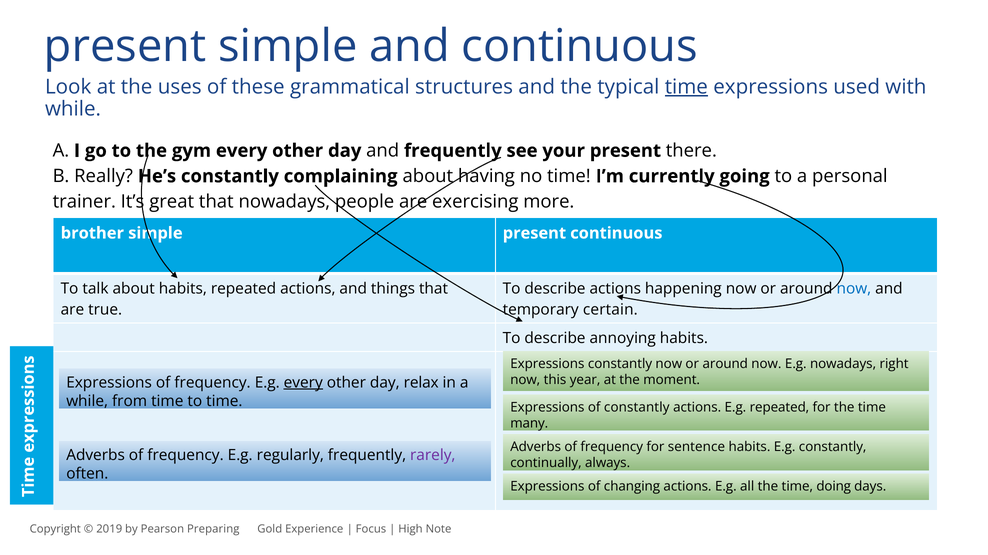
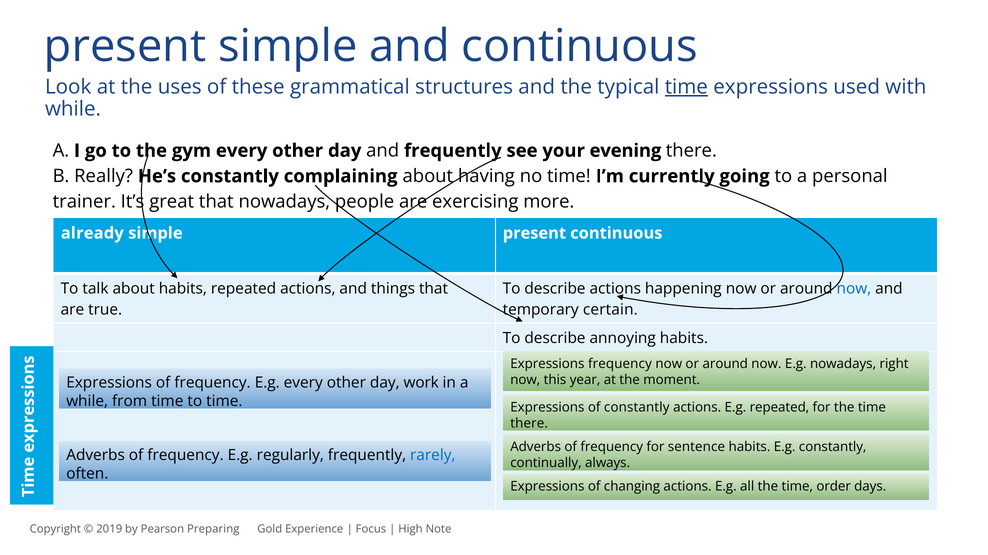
your present: present -> evening
brother: brother -> already
Expressions constantly: constantly -> frequency
every at (303, 383) underline: present -> none
relax: relax -> work
many at (529, 424): many -> there
rarely colour: purple -> blue
doing: doing -> order
